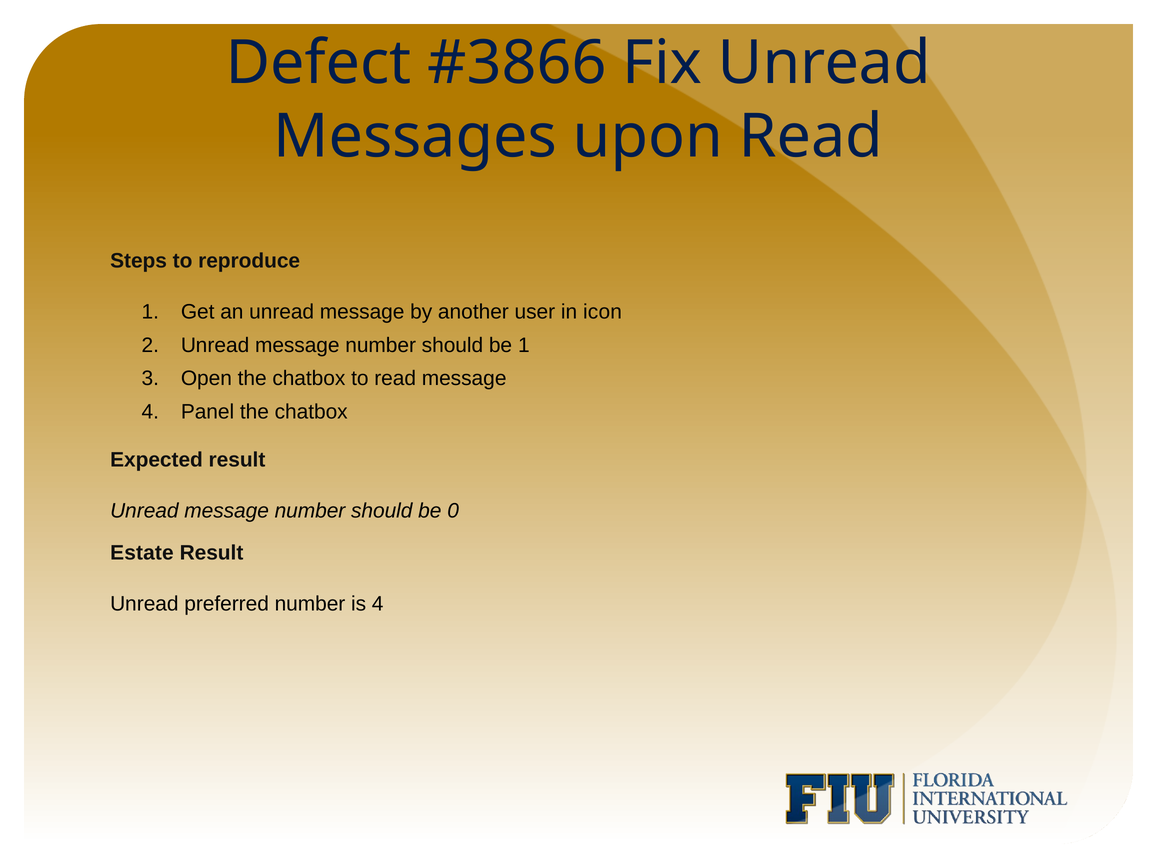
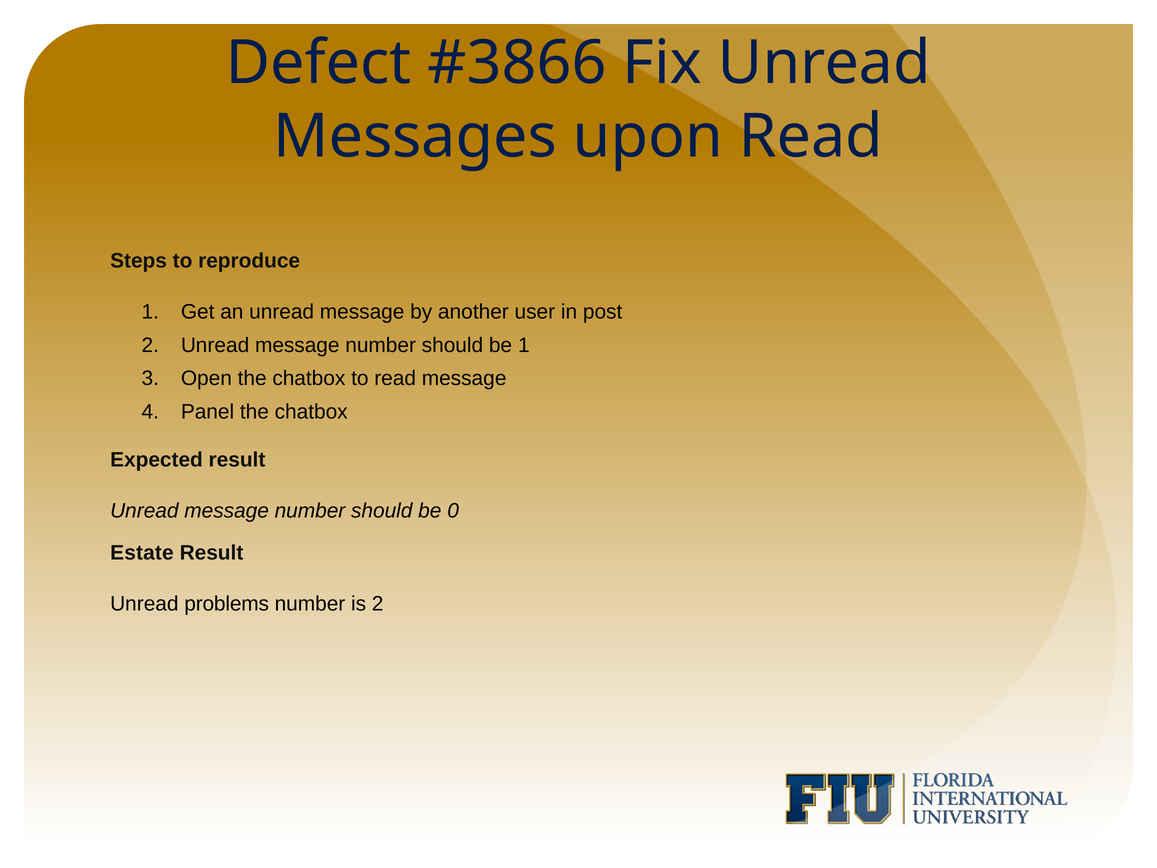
icon: icon -> post
preferred: preferred -> problems
is 4: 4 -> 2
